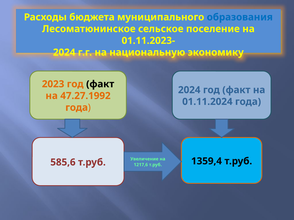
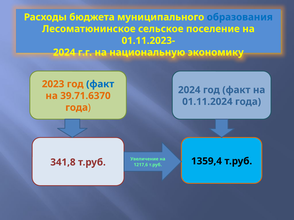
факт at (100, 84) colour: black -> blue
47.27.1992: 47.27.1992 -> 39.71.6370
585,6: 585,6 -> 341,8
